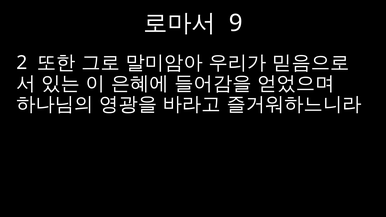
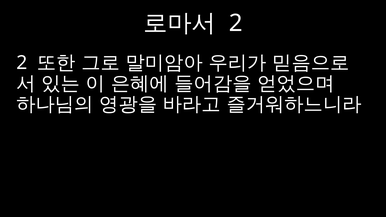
9 at (236, 23): 9 -> 2
